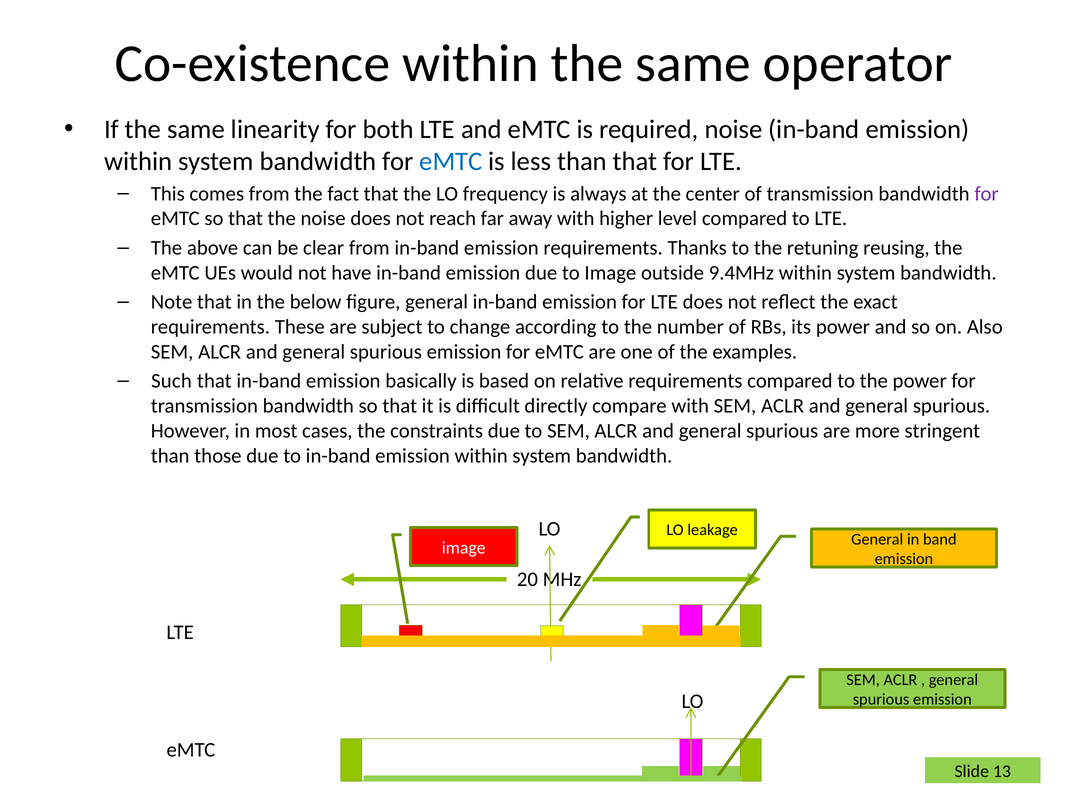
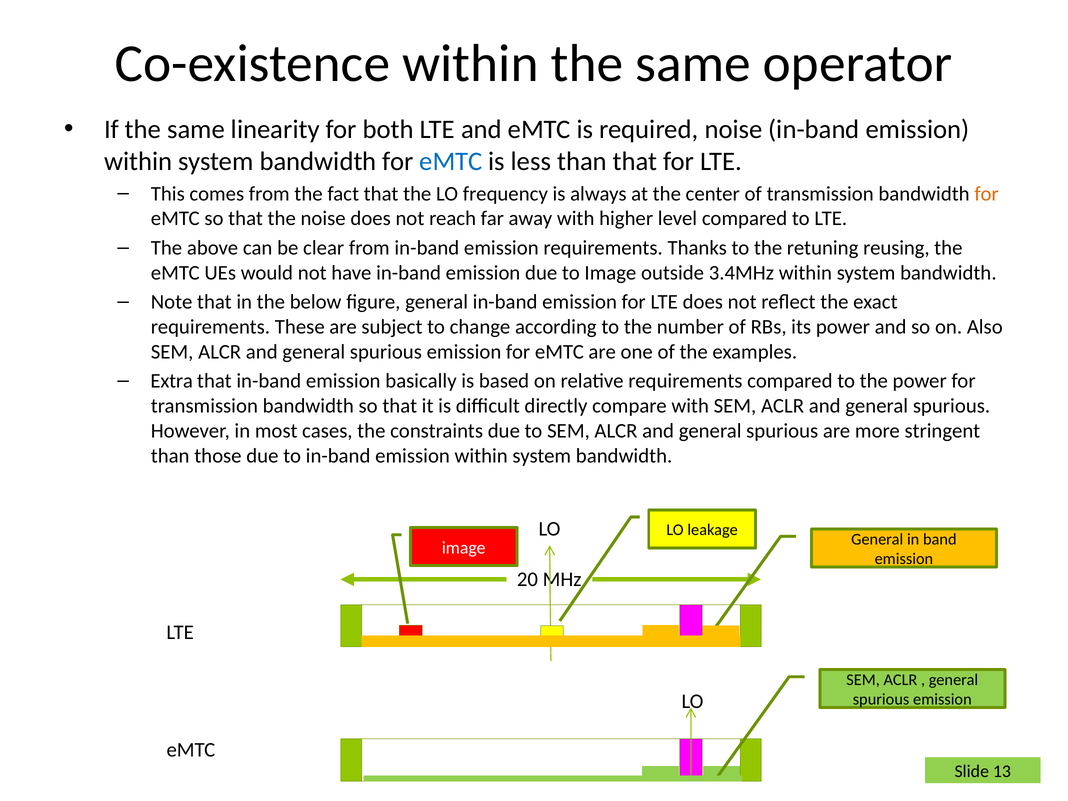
for at (987, 194) colour: purple -> orange
9.4MHz: 9.4MHz -> 3.4MHz
Such: Such -> Extra
